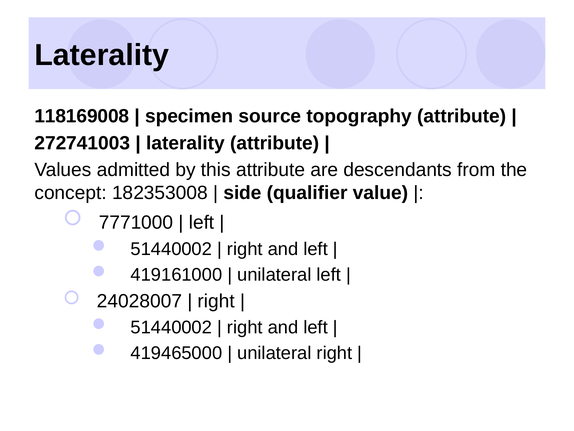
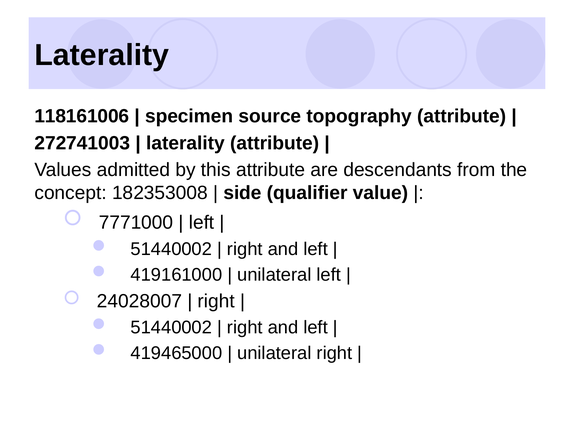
118169008: 118169008 -> 118161006
